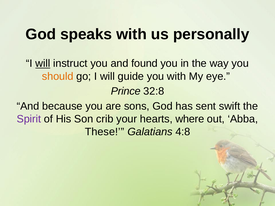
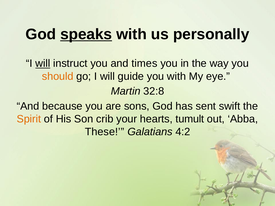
speaks underline: none -> present
found: found -> times
Prince: Prince -> Martin
Spirit colour: purple -> orange
where: where -> tumult
4:8: 4:8 -> 4:2
